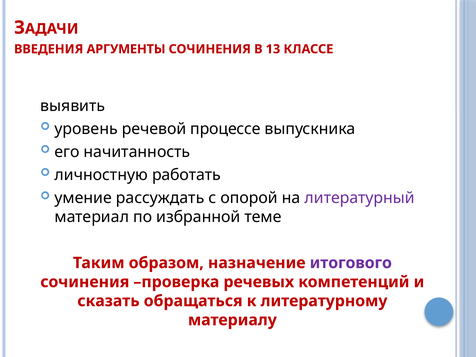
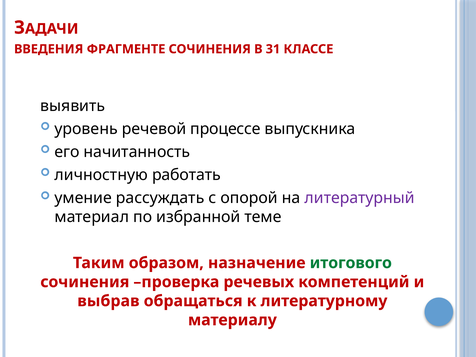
АРГУМЕНТЫ: АРГУМЕНТЫ -> ФРАГМЕНТЕ
13: 13 -> 31
итогового colour: purple -> green
сказать: сказать -> выбрав
